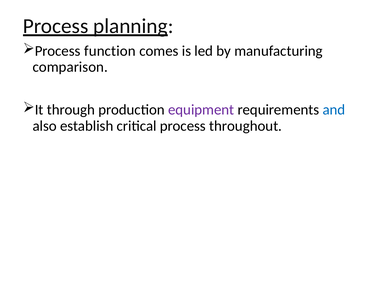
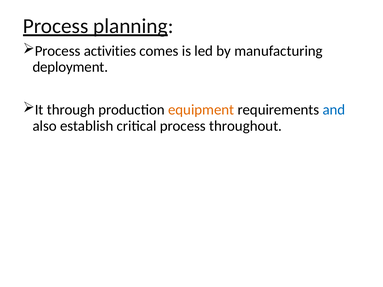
function: function -> activities
comparison: comparison -> deployment
equipment colour: purple -> orange
